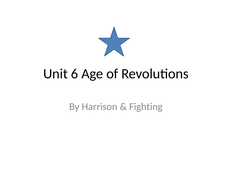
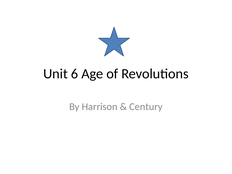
Fighting: Fighting -> Century
